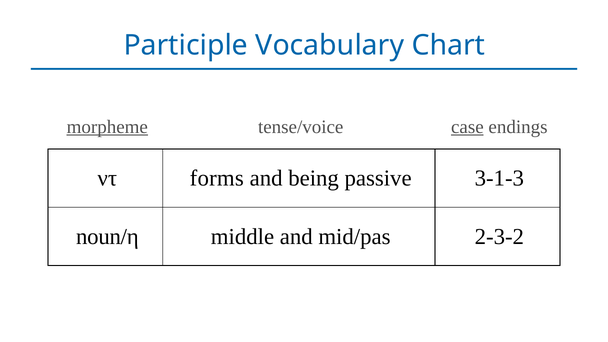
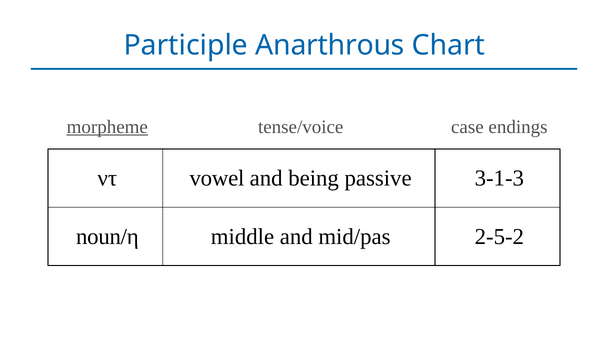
Vocabulary: Vocabulary -> Anarthrous
case underline: present -> none
forms: forms -> vowel
2-3-2: 2-3-2 -> 2-5-2
